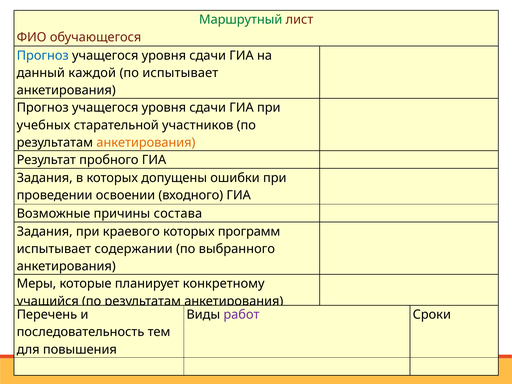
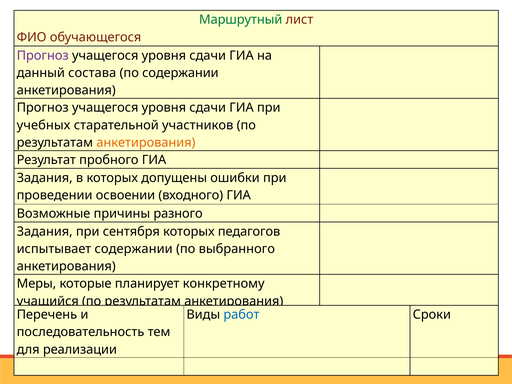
Прогноз at (43, 55) colour: blue -> purple
каждой: каждой -> состава
по испытывает: испытывает -> содержании
состава: состава -> разного
краевого: краевого -> сентября
программ: программ -> педагогов
работ colour: purple -> blue
повышения: повышения -> реализации
